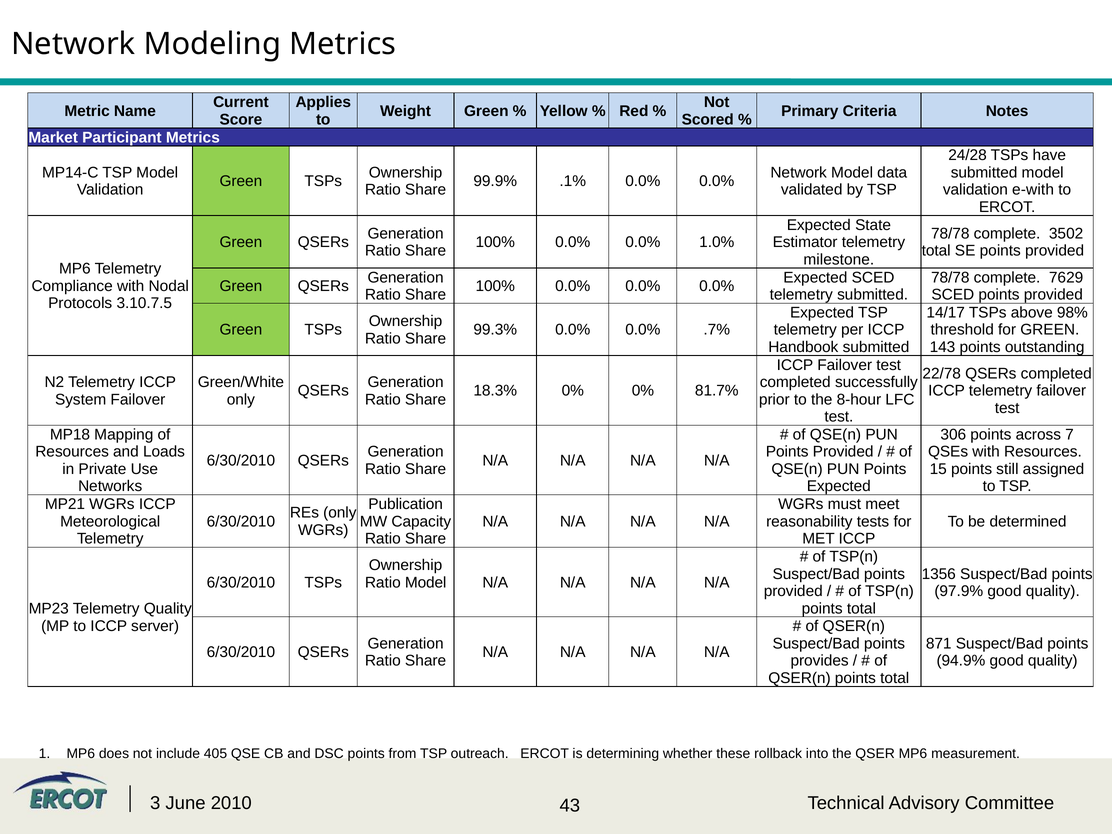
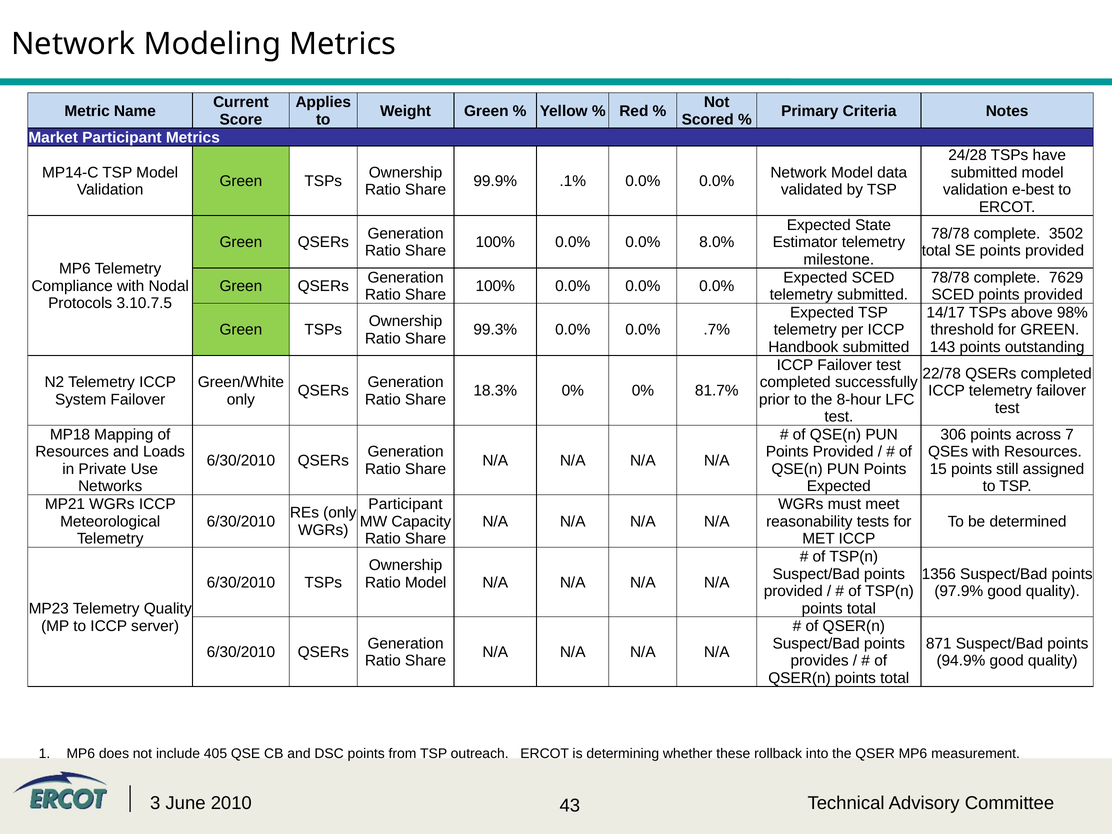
e-with: e-with -> e-best
1.0%: 1.0% -> 8.0%
Publication at (406, 504): Publication -> Participant
